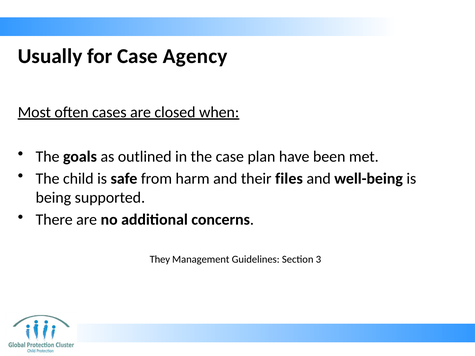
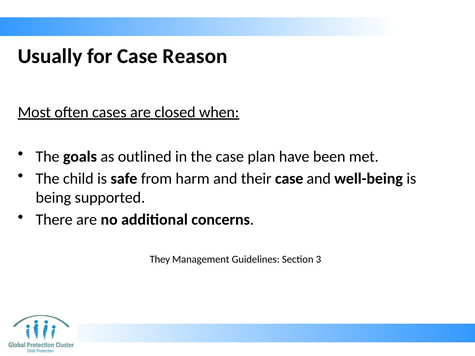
Agency: Agency -> Reason
their files: files -> case
